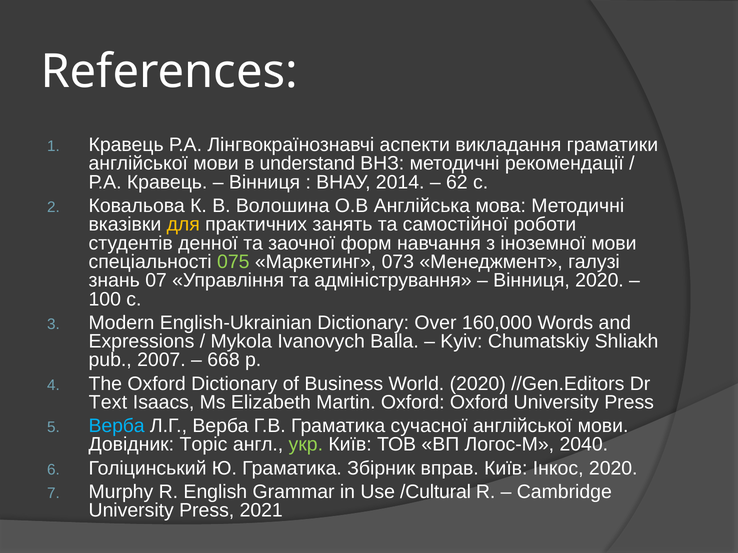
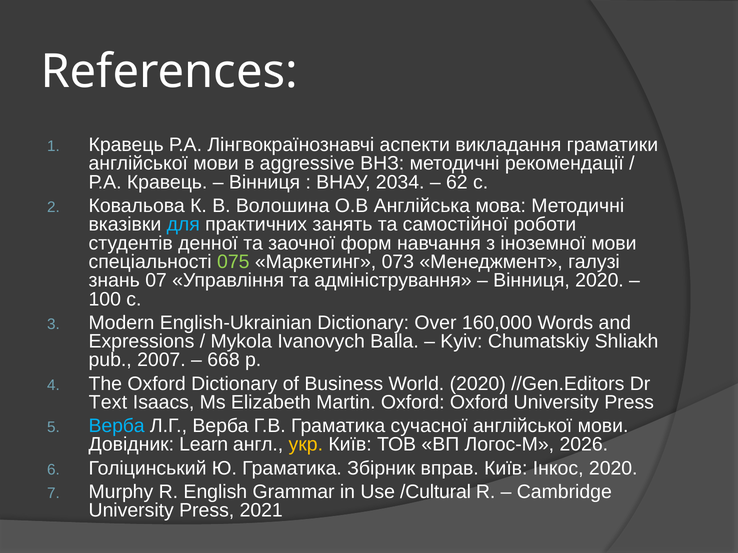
understand: understand -> aggressive
2014: 2014 -> 2034
для colour: yellow -> light blue
Topic: Topic -> Learn
укр colour: light green -> yellow
2040: 2040 -> 2026
